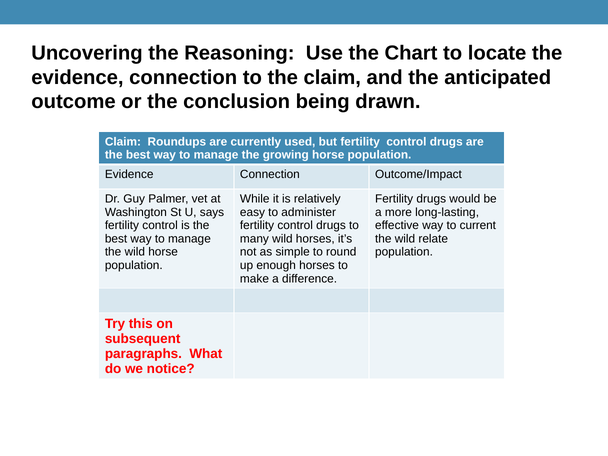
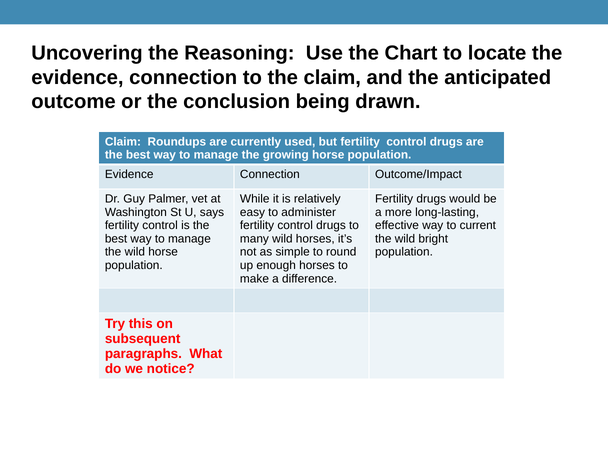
relate: relate -> bright
